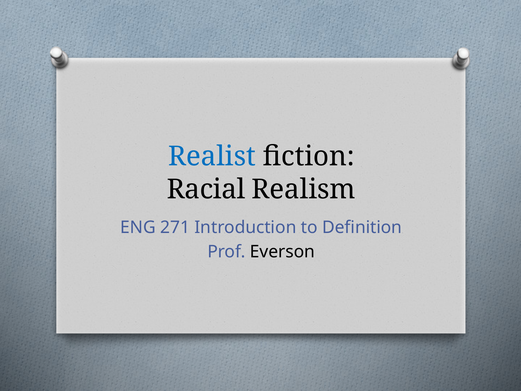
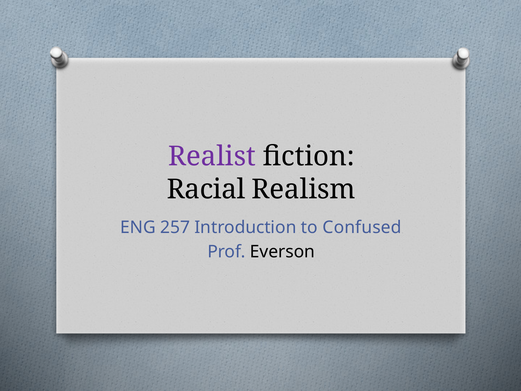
Realist colour: blue -> purple
271: 271 -> 257
Definition: Definition -> Confused
